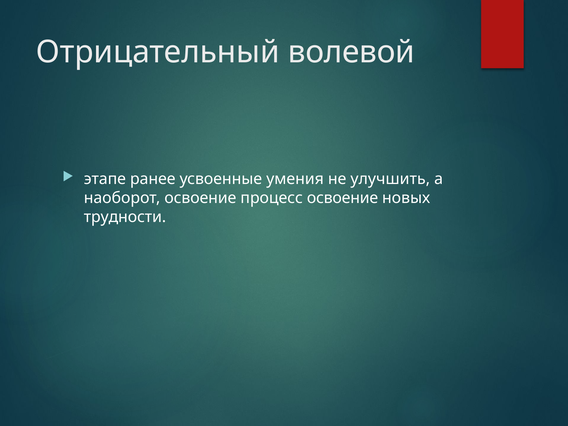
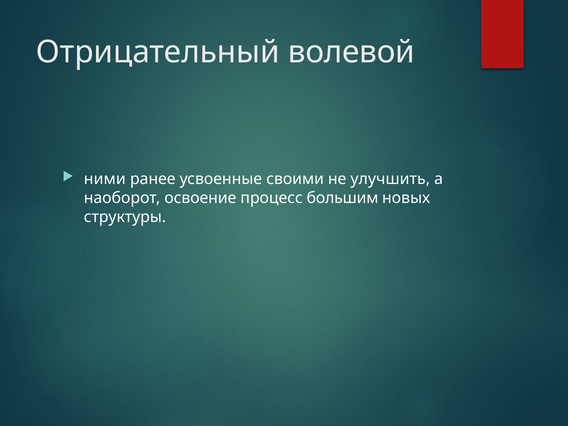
этапе: этапе -> ними
умения: умения -> своими
процесс освоение: освоение -> большим
трудности: трудности -> структуры
